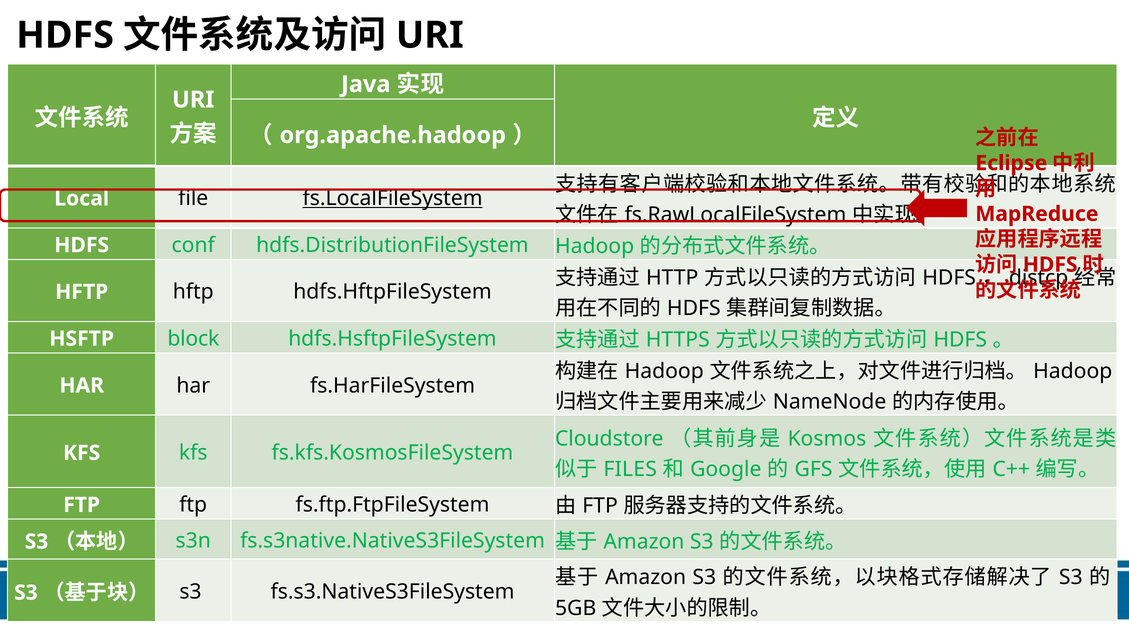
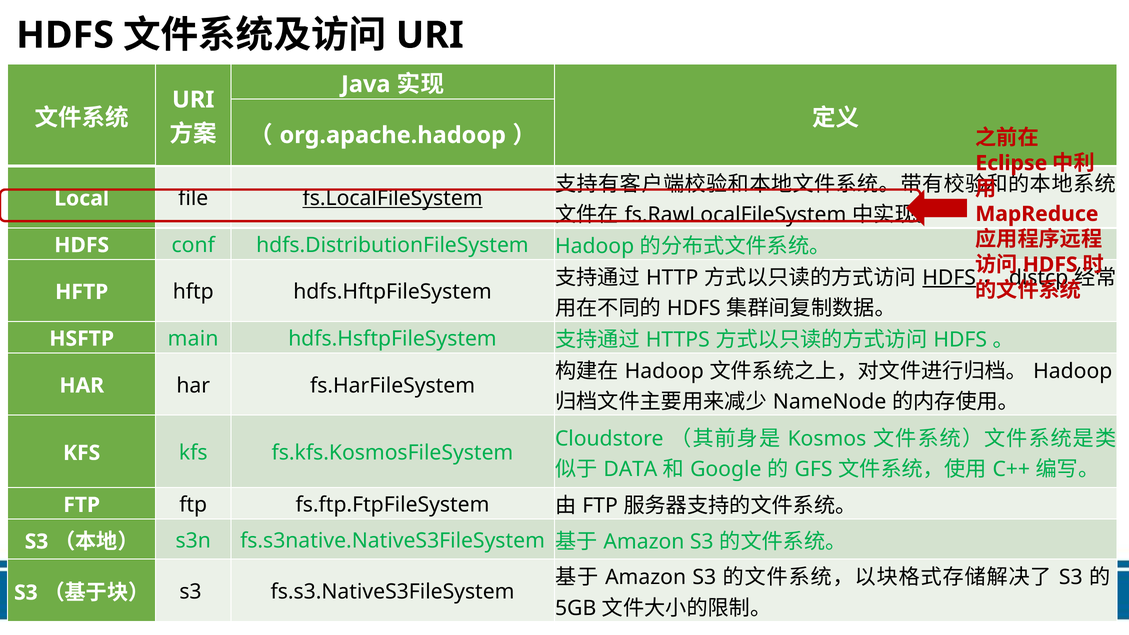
HDFS at (949, 278) underline: none -> present
block: block -> main
FILES: FILES -> DATA
